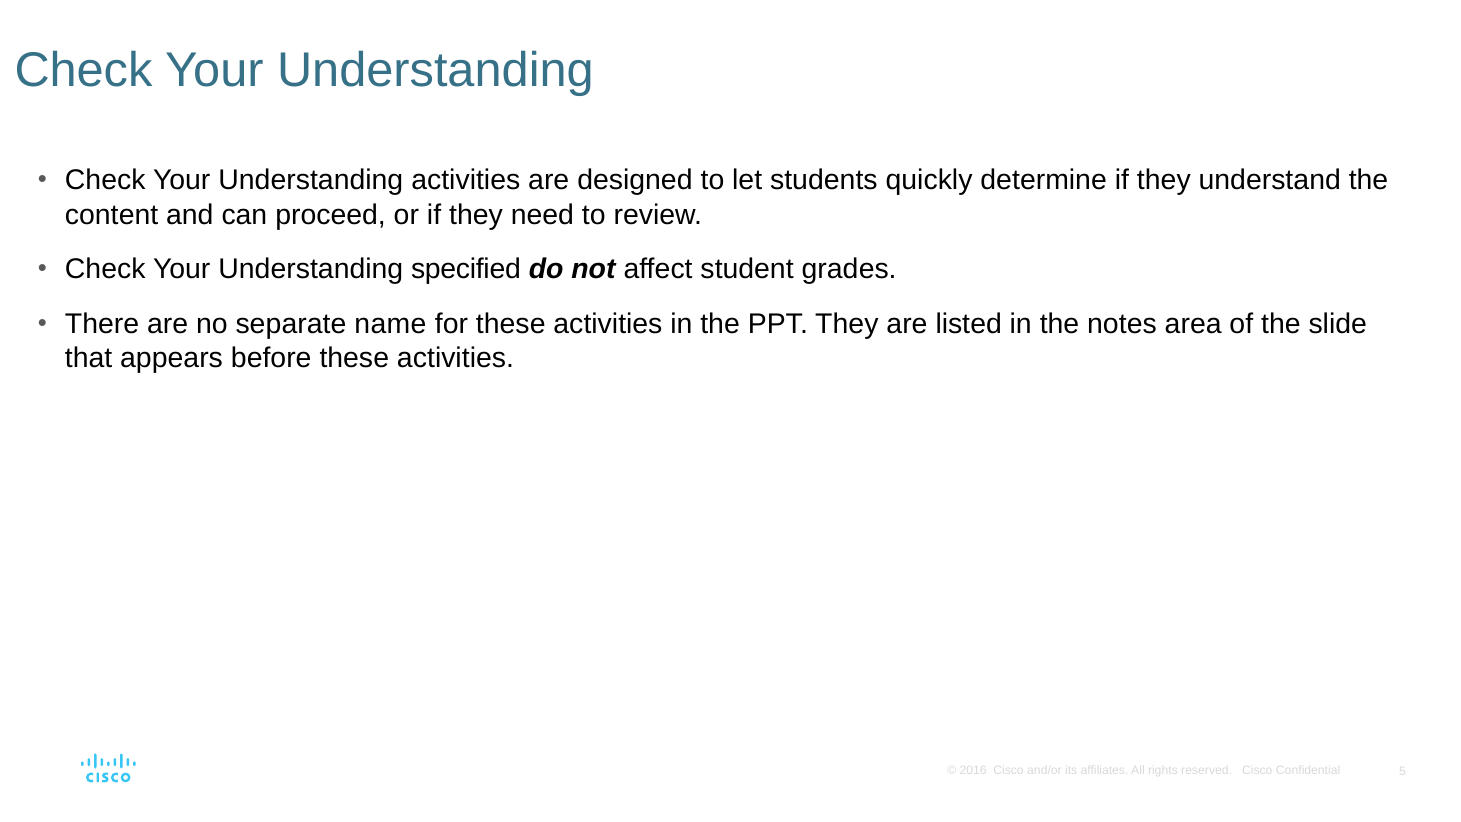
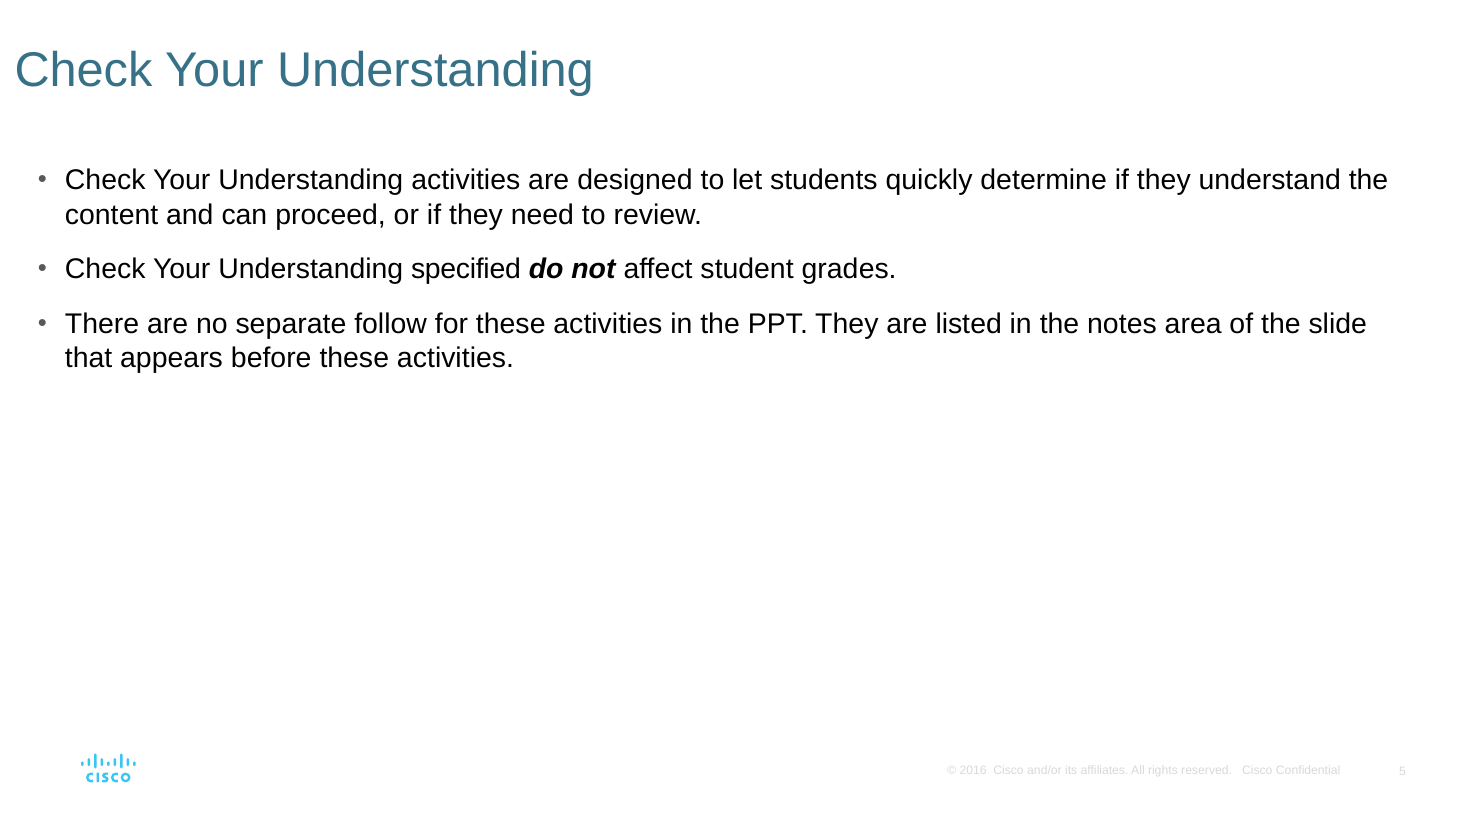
name: name -> follow
